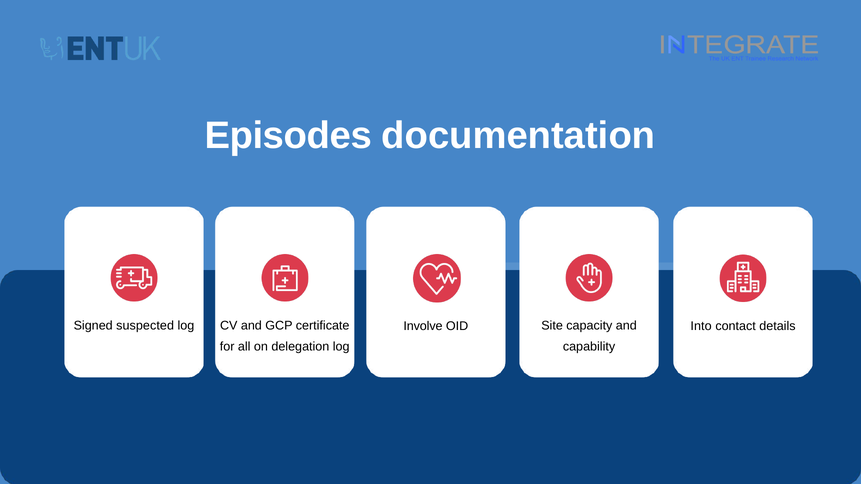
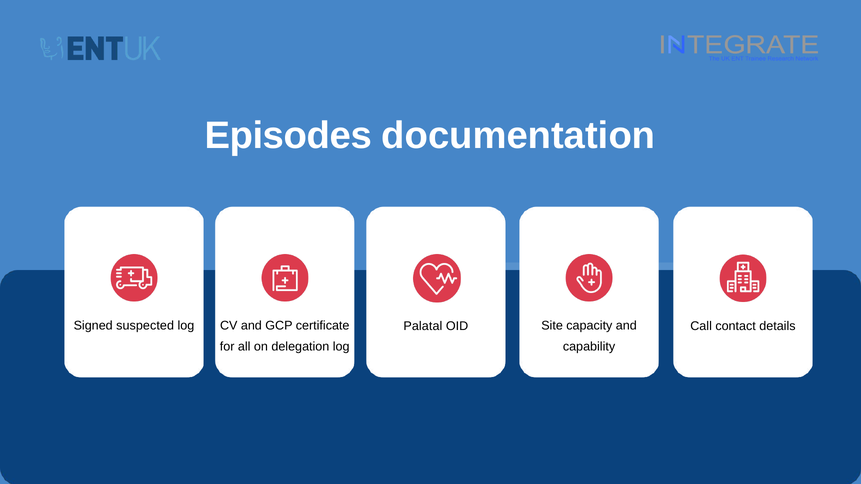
Involve: Involve -> Palatal
Into: Into -> Call
